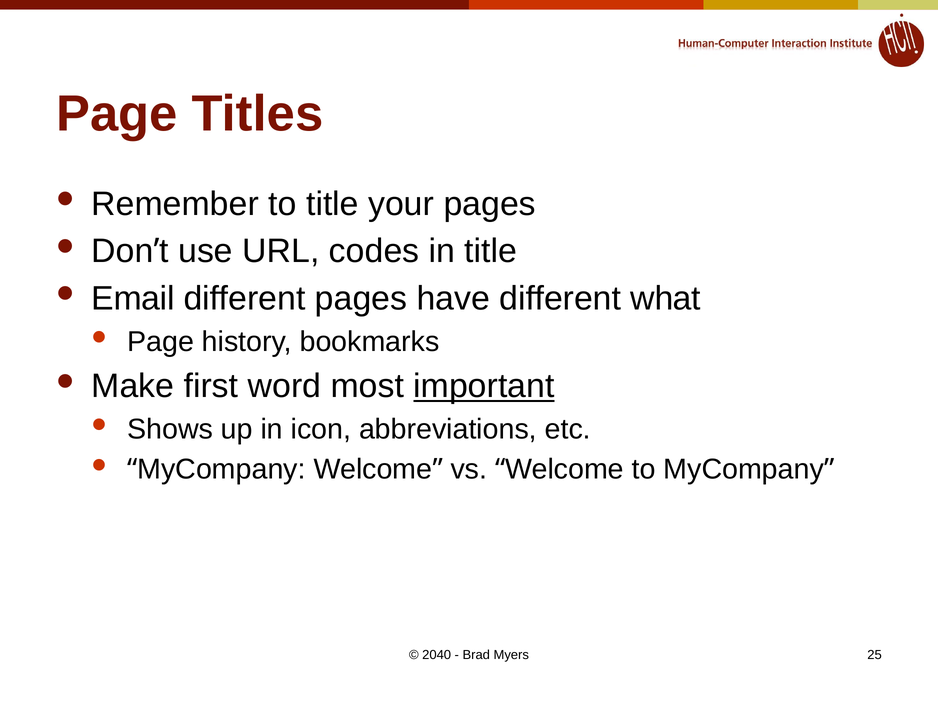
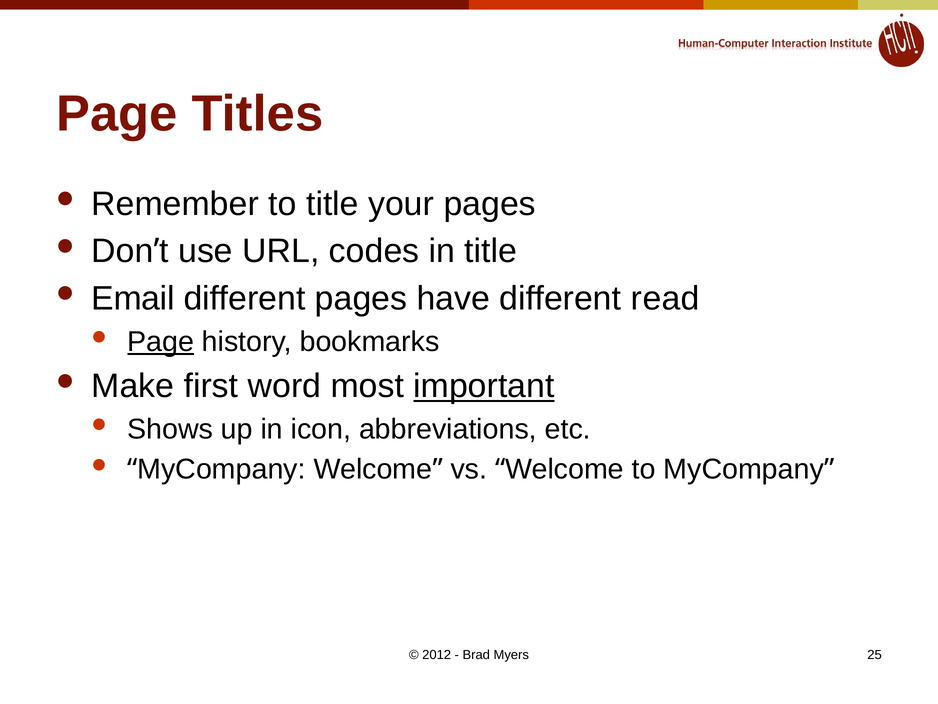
what: what -> read
Page at (161, 341) underline: none -> present
2040: 2040 -> 2012
